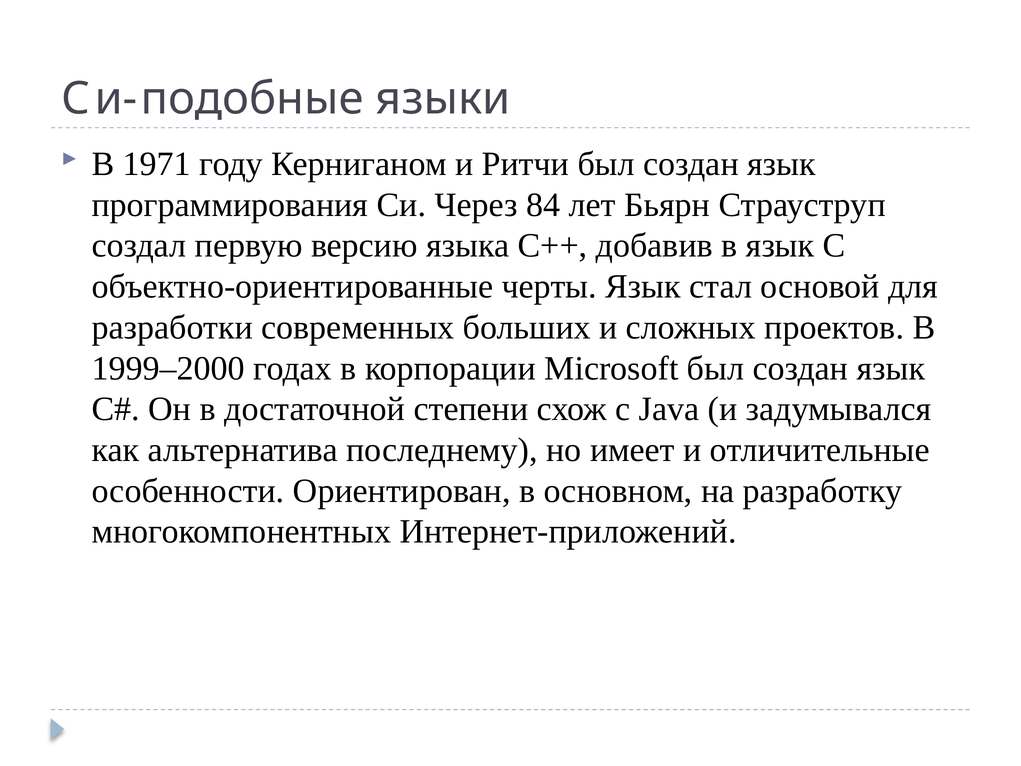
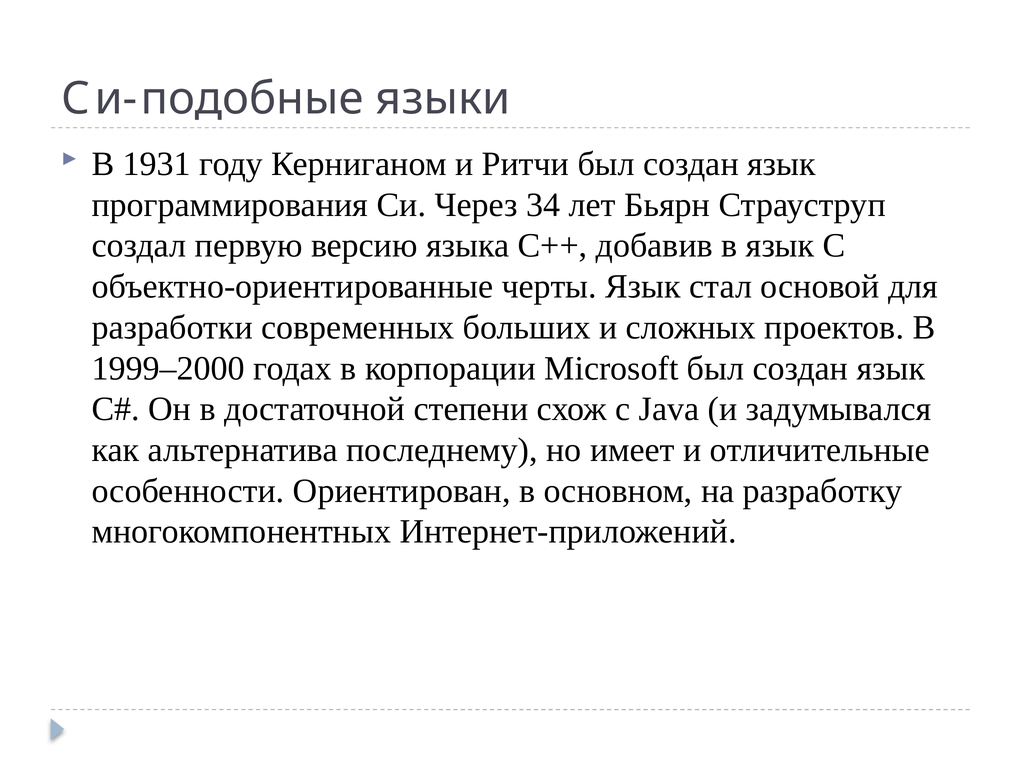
1971: 1971 -> 1931
84: 84 -> 34
